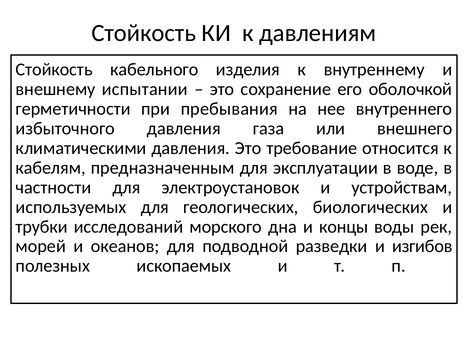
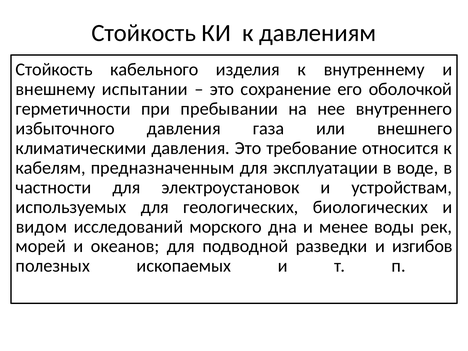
пребывания: пребывания -> пребывании
трубки: трубки -> видом
концы: концы -> менее
